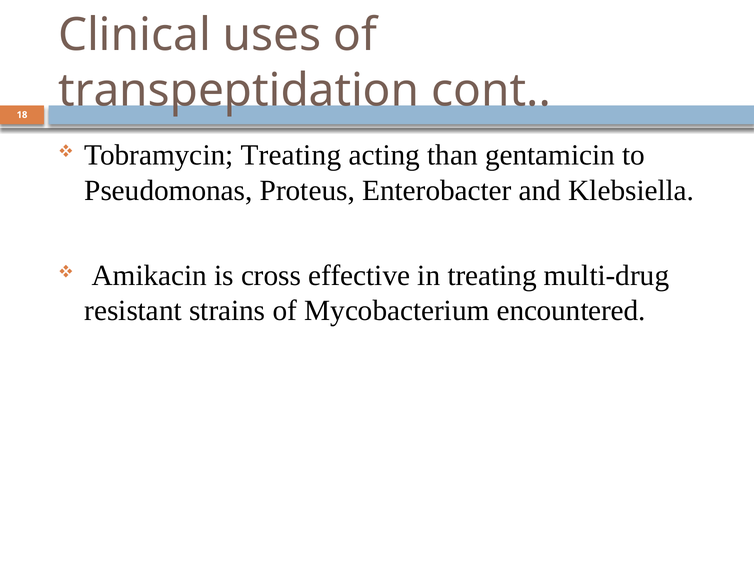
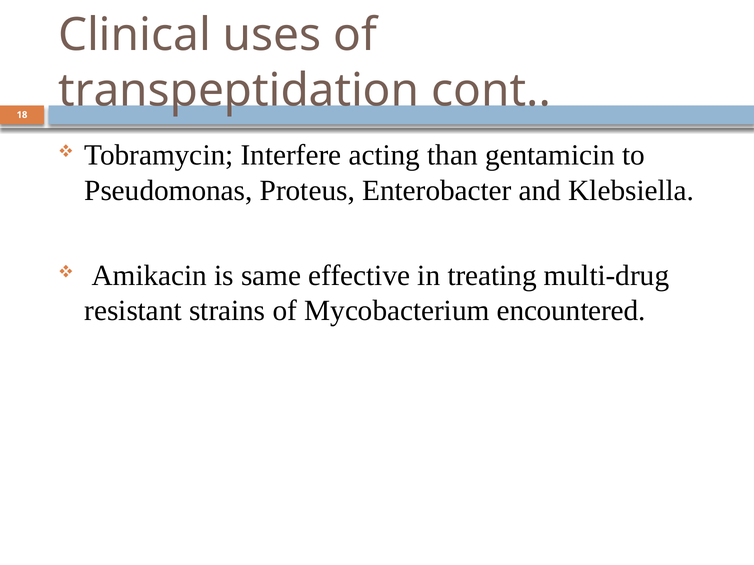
Tobramycin Treating: Treating -> Interfere
cross: cross -> same
